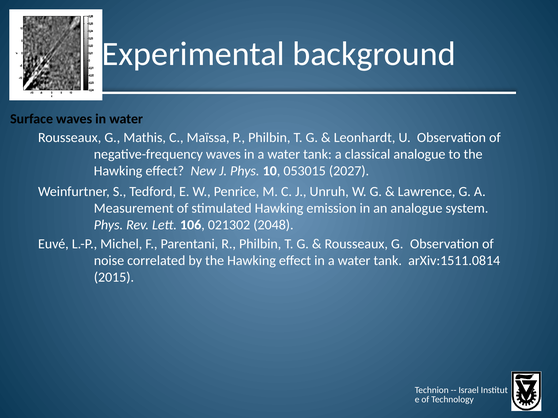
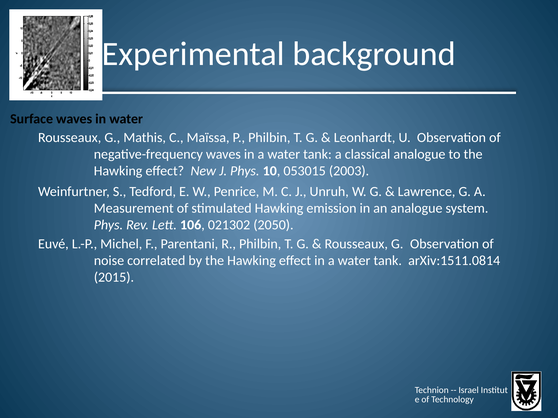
2027: 2027 -> 2003
2048: 2048 -> 2050
